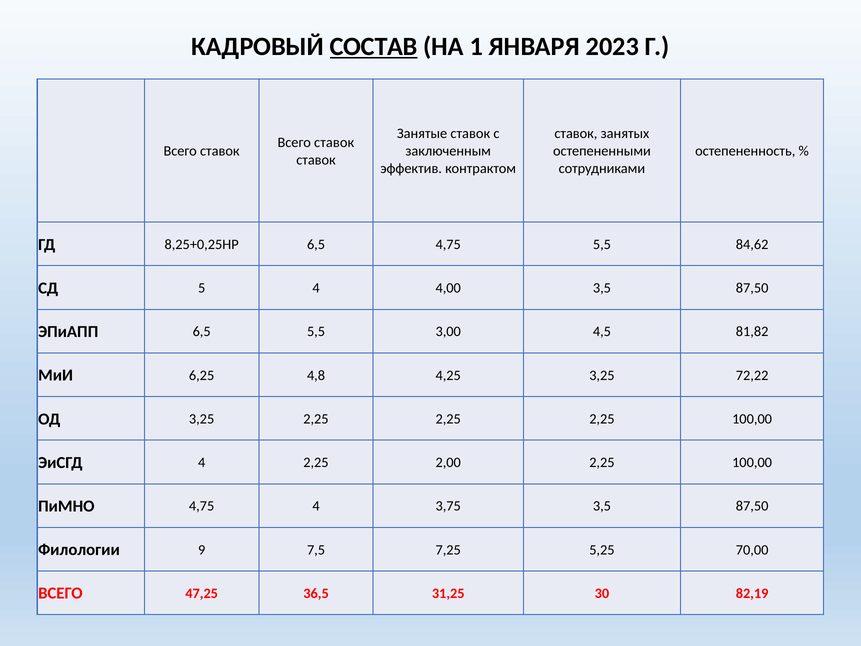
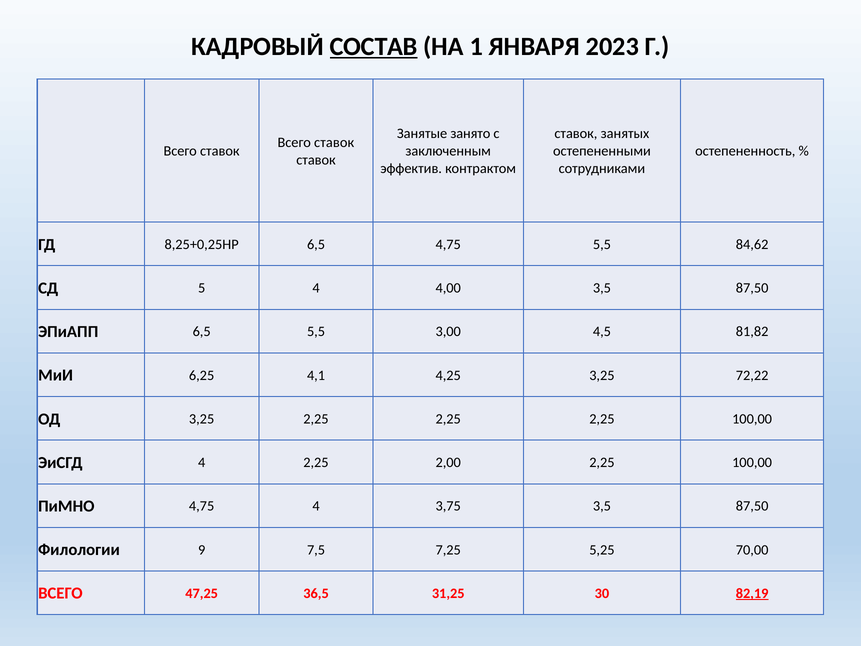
Занятые ставок: ставок -> занято
4,8: 4,8 -> 4,1
82,19 underline: none -> present
